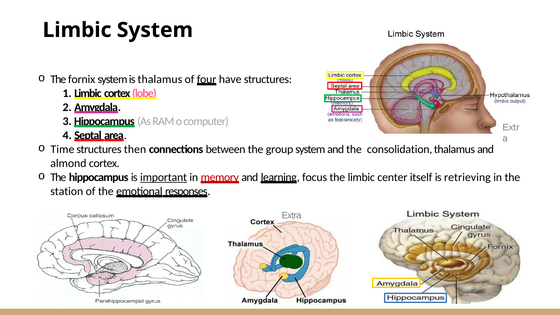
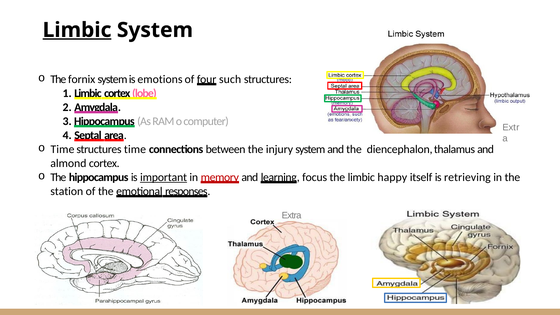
Limbic at (77, 30) underline: none -> present
is thalamus: thalamus -> emotions
have: have -> such
structures then: then -> time
group: group -> injury
consolidation: consolidation -> diencephalon
center: center -> happy
